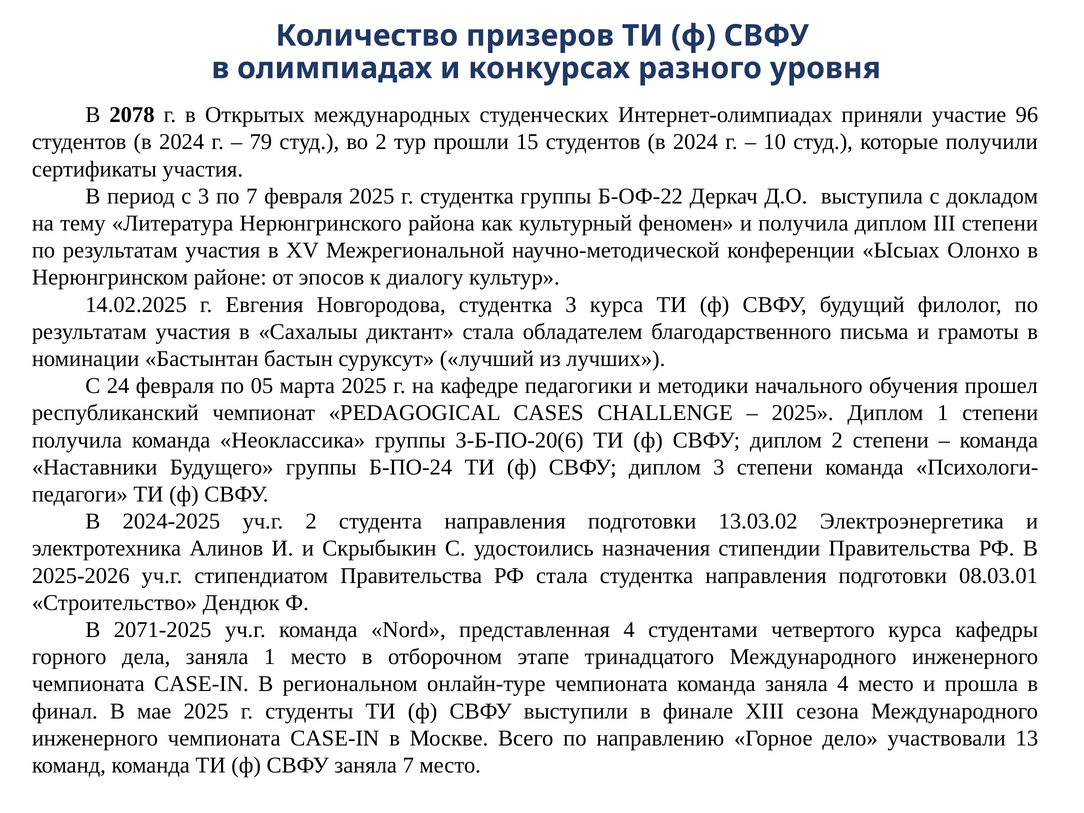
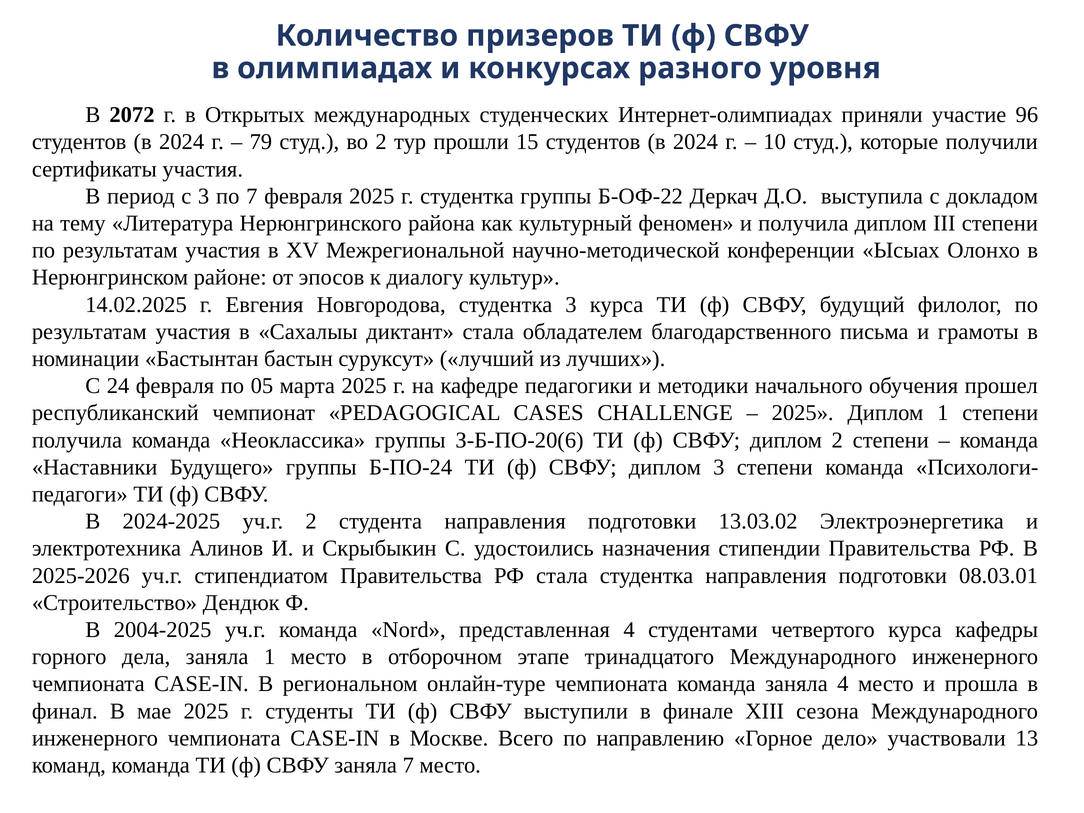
2078: 2078 -> 2072
2071-2025: 2071-2025 -> 2004-2025
